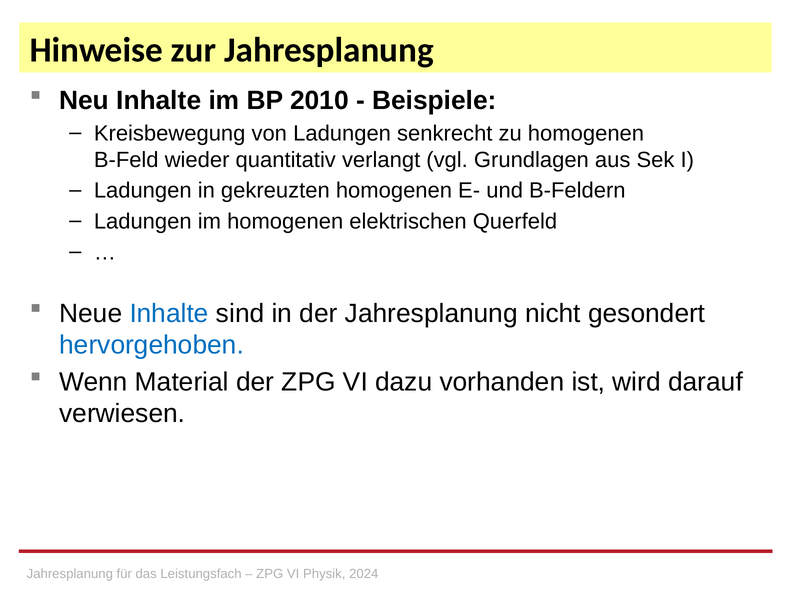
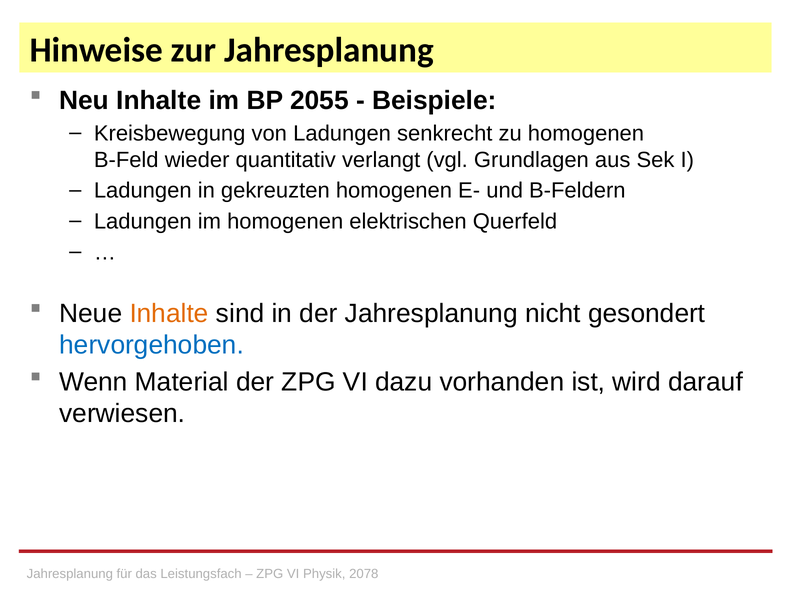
2010: 2010 -> 2055
Inhalte at (169, 313) colour: blue -> orange
2024: 2024 -> 2078
